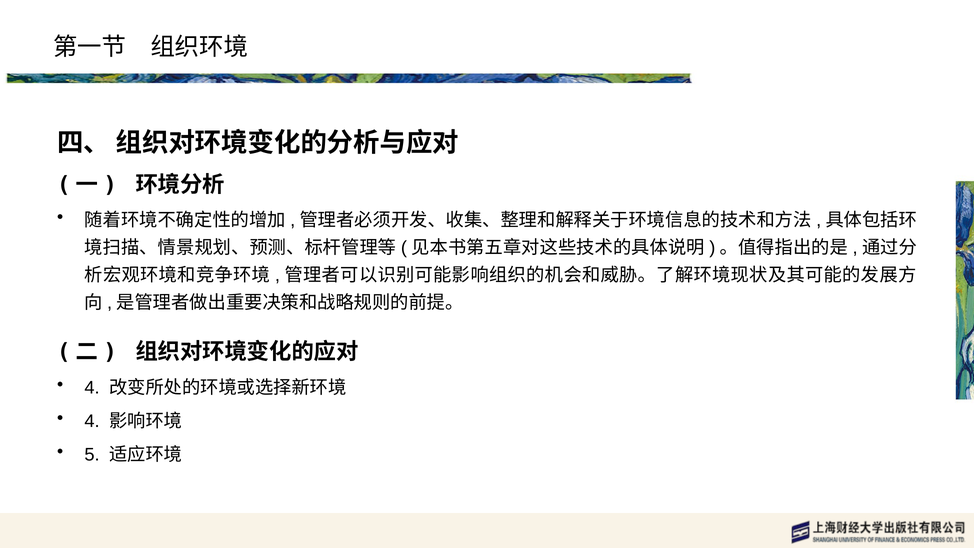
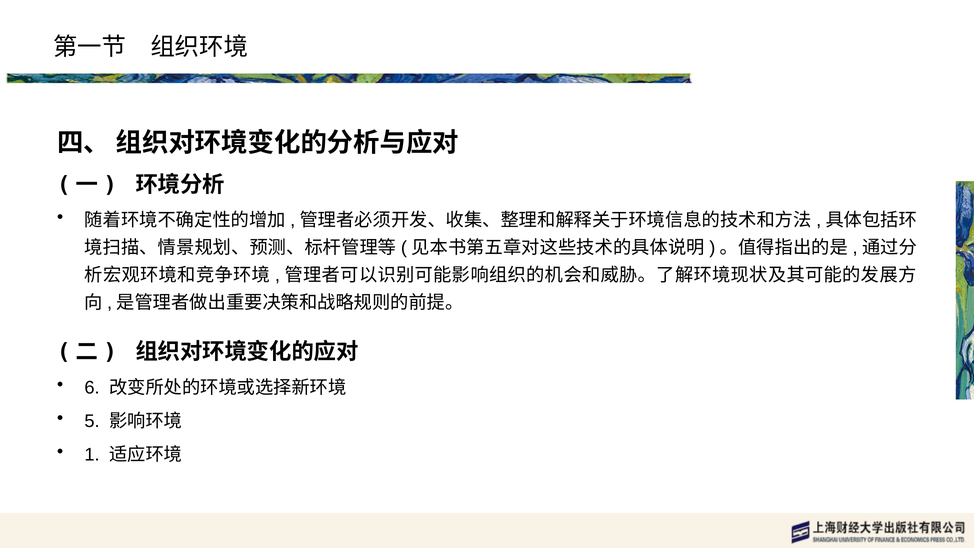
4 at (92, 388): 4 -> 6
4 at (92, 421): 4 -> 5
5: 5 -> 1
